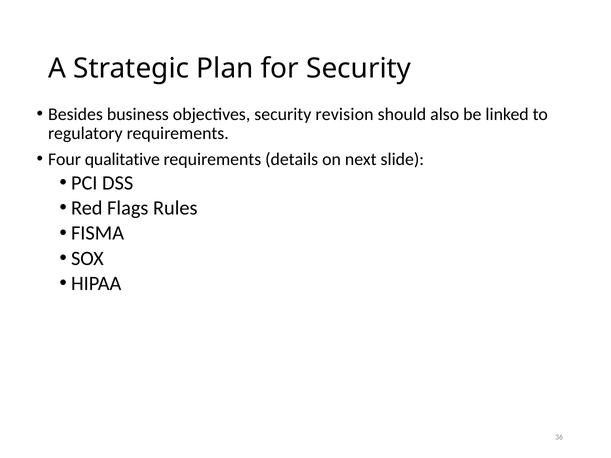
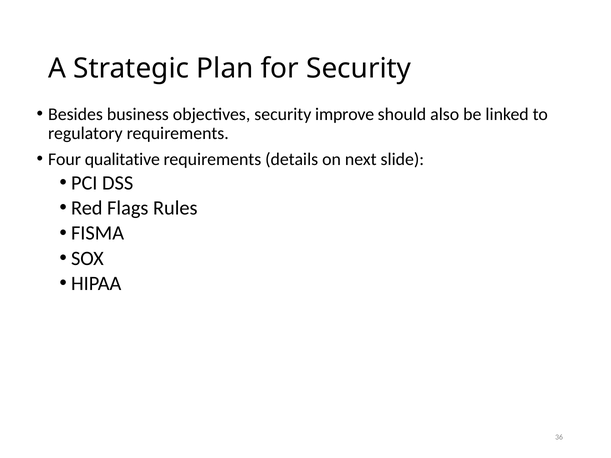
revision: revision -> improve
